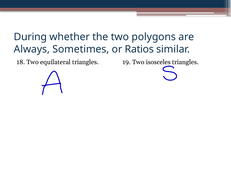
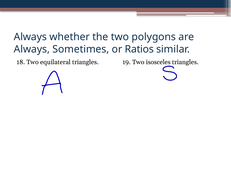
During at (30, 37): During -> Always
